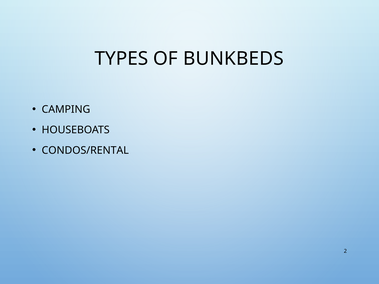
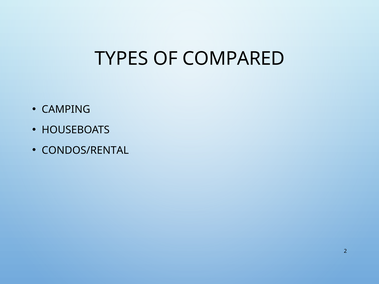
BUNKBEDS: BUNKBEDS -> COMPARED
